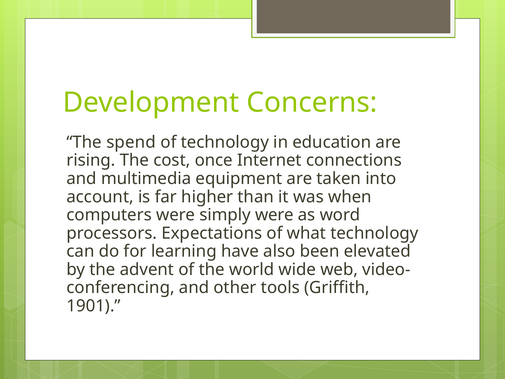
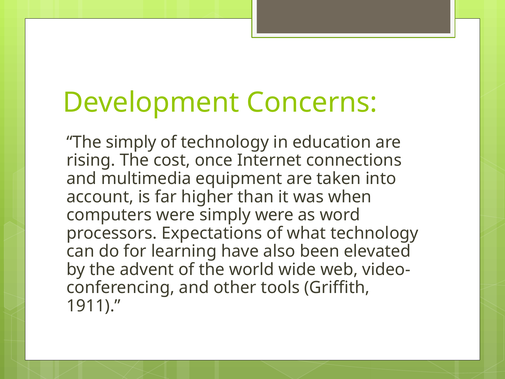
The spend: spend -> simply
1901: 1901 -> 1911
